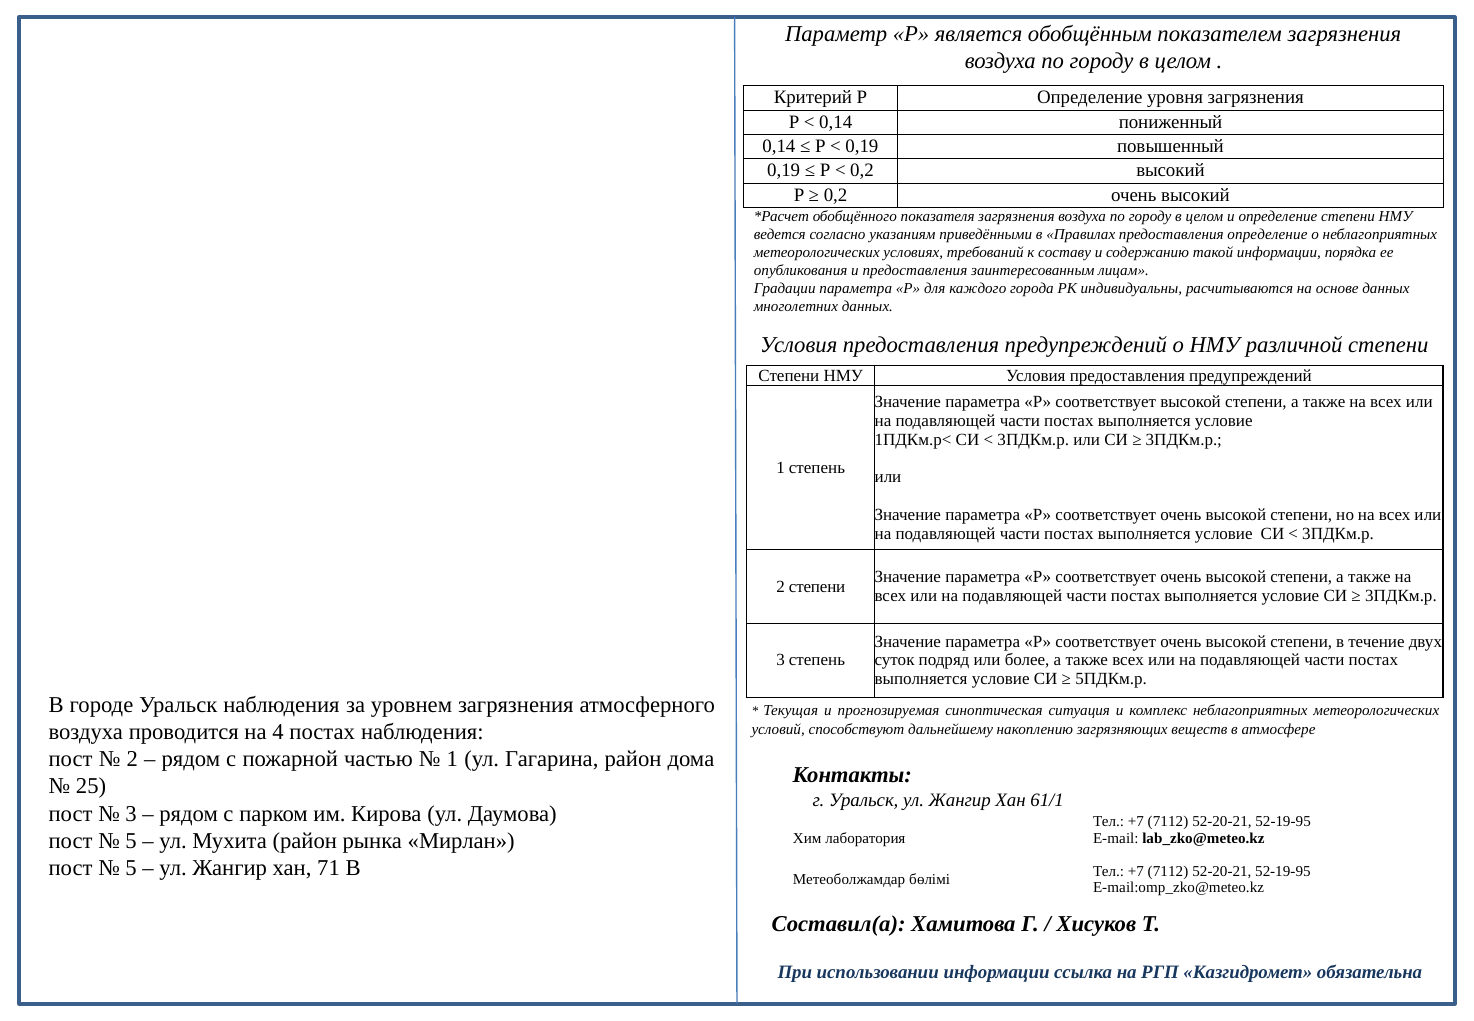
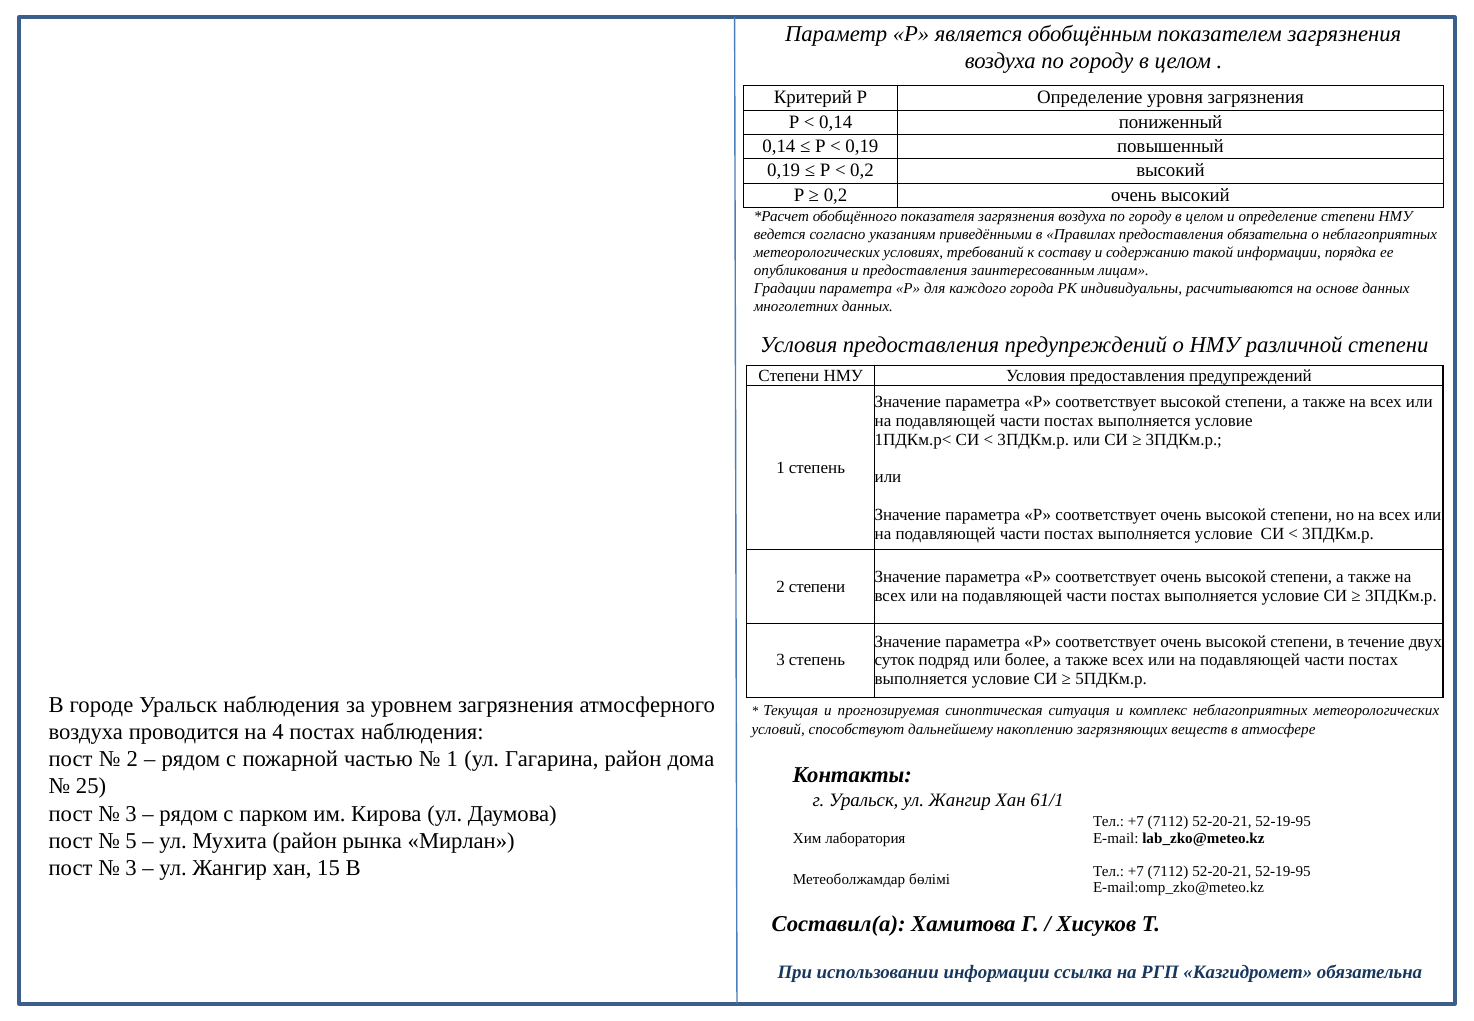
предоставления определение: определение -> обязательна
5 at (131, 868): 5 -> 3
71: 71 -> 15
